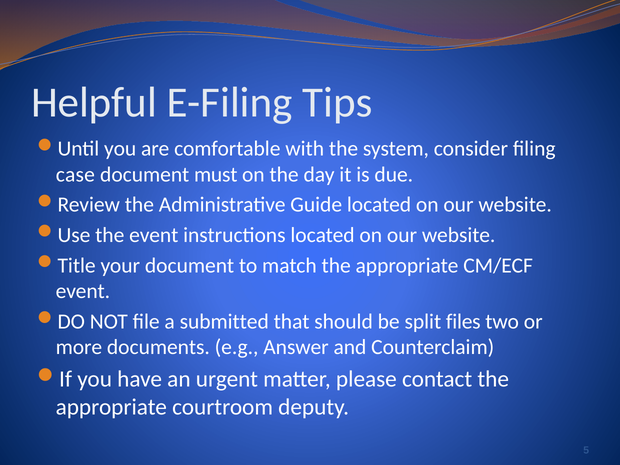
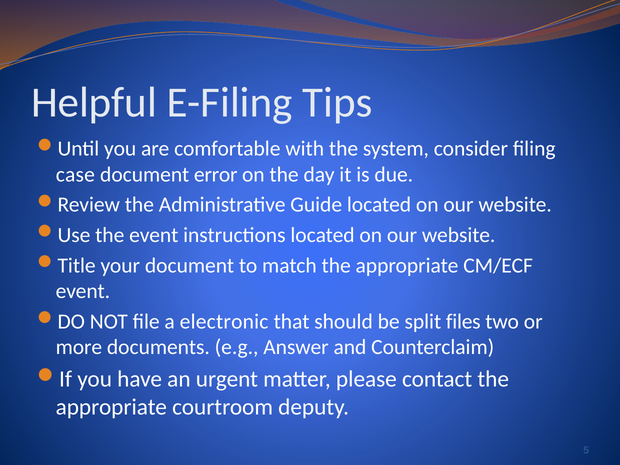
must: must -> error
submitted: submitted -> electronic
